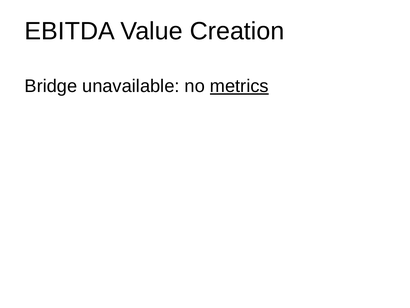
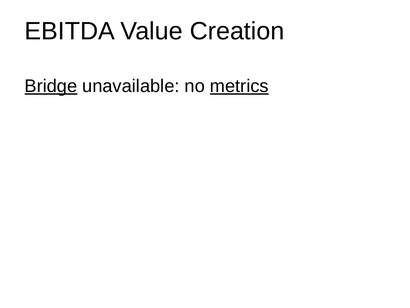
Bridge underline: none -> present
